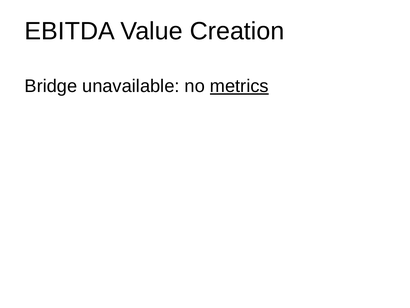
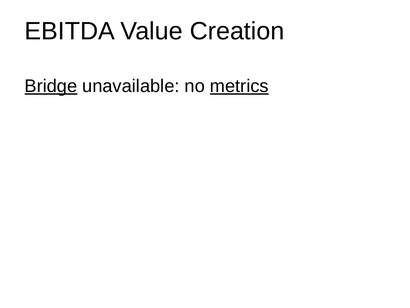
Bridge underline: none -> present
